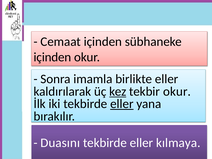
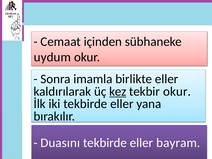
içinden at (52, 57): içinden -> uydum
eller at (122, 104) underline: present -> none
kılmaya: kılmaya -> bayram
